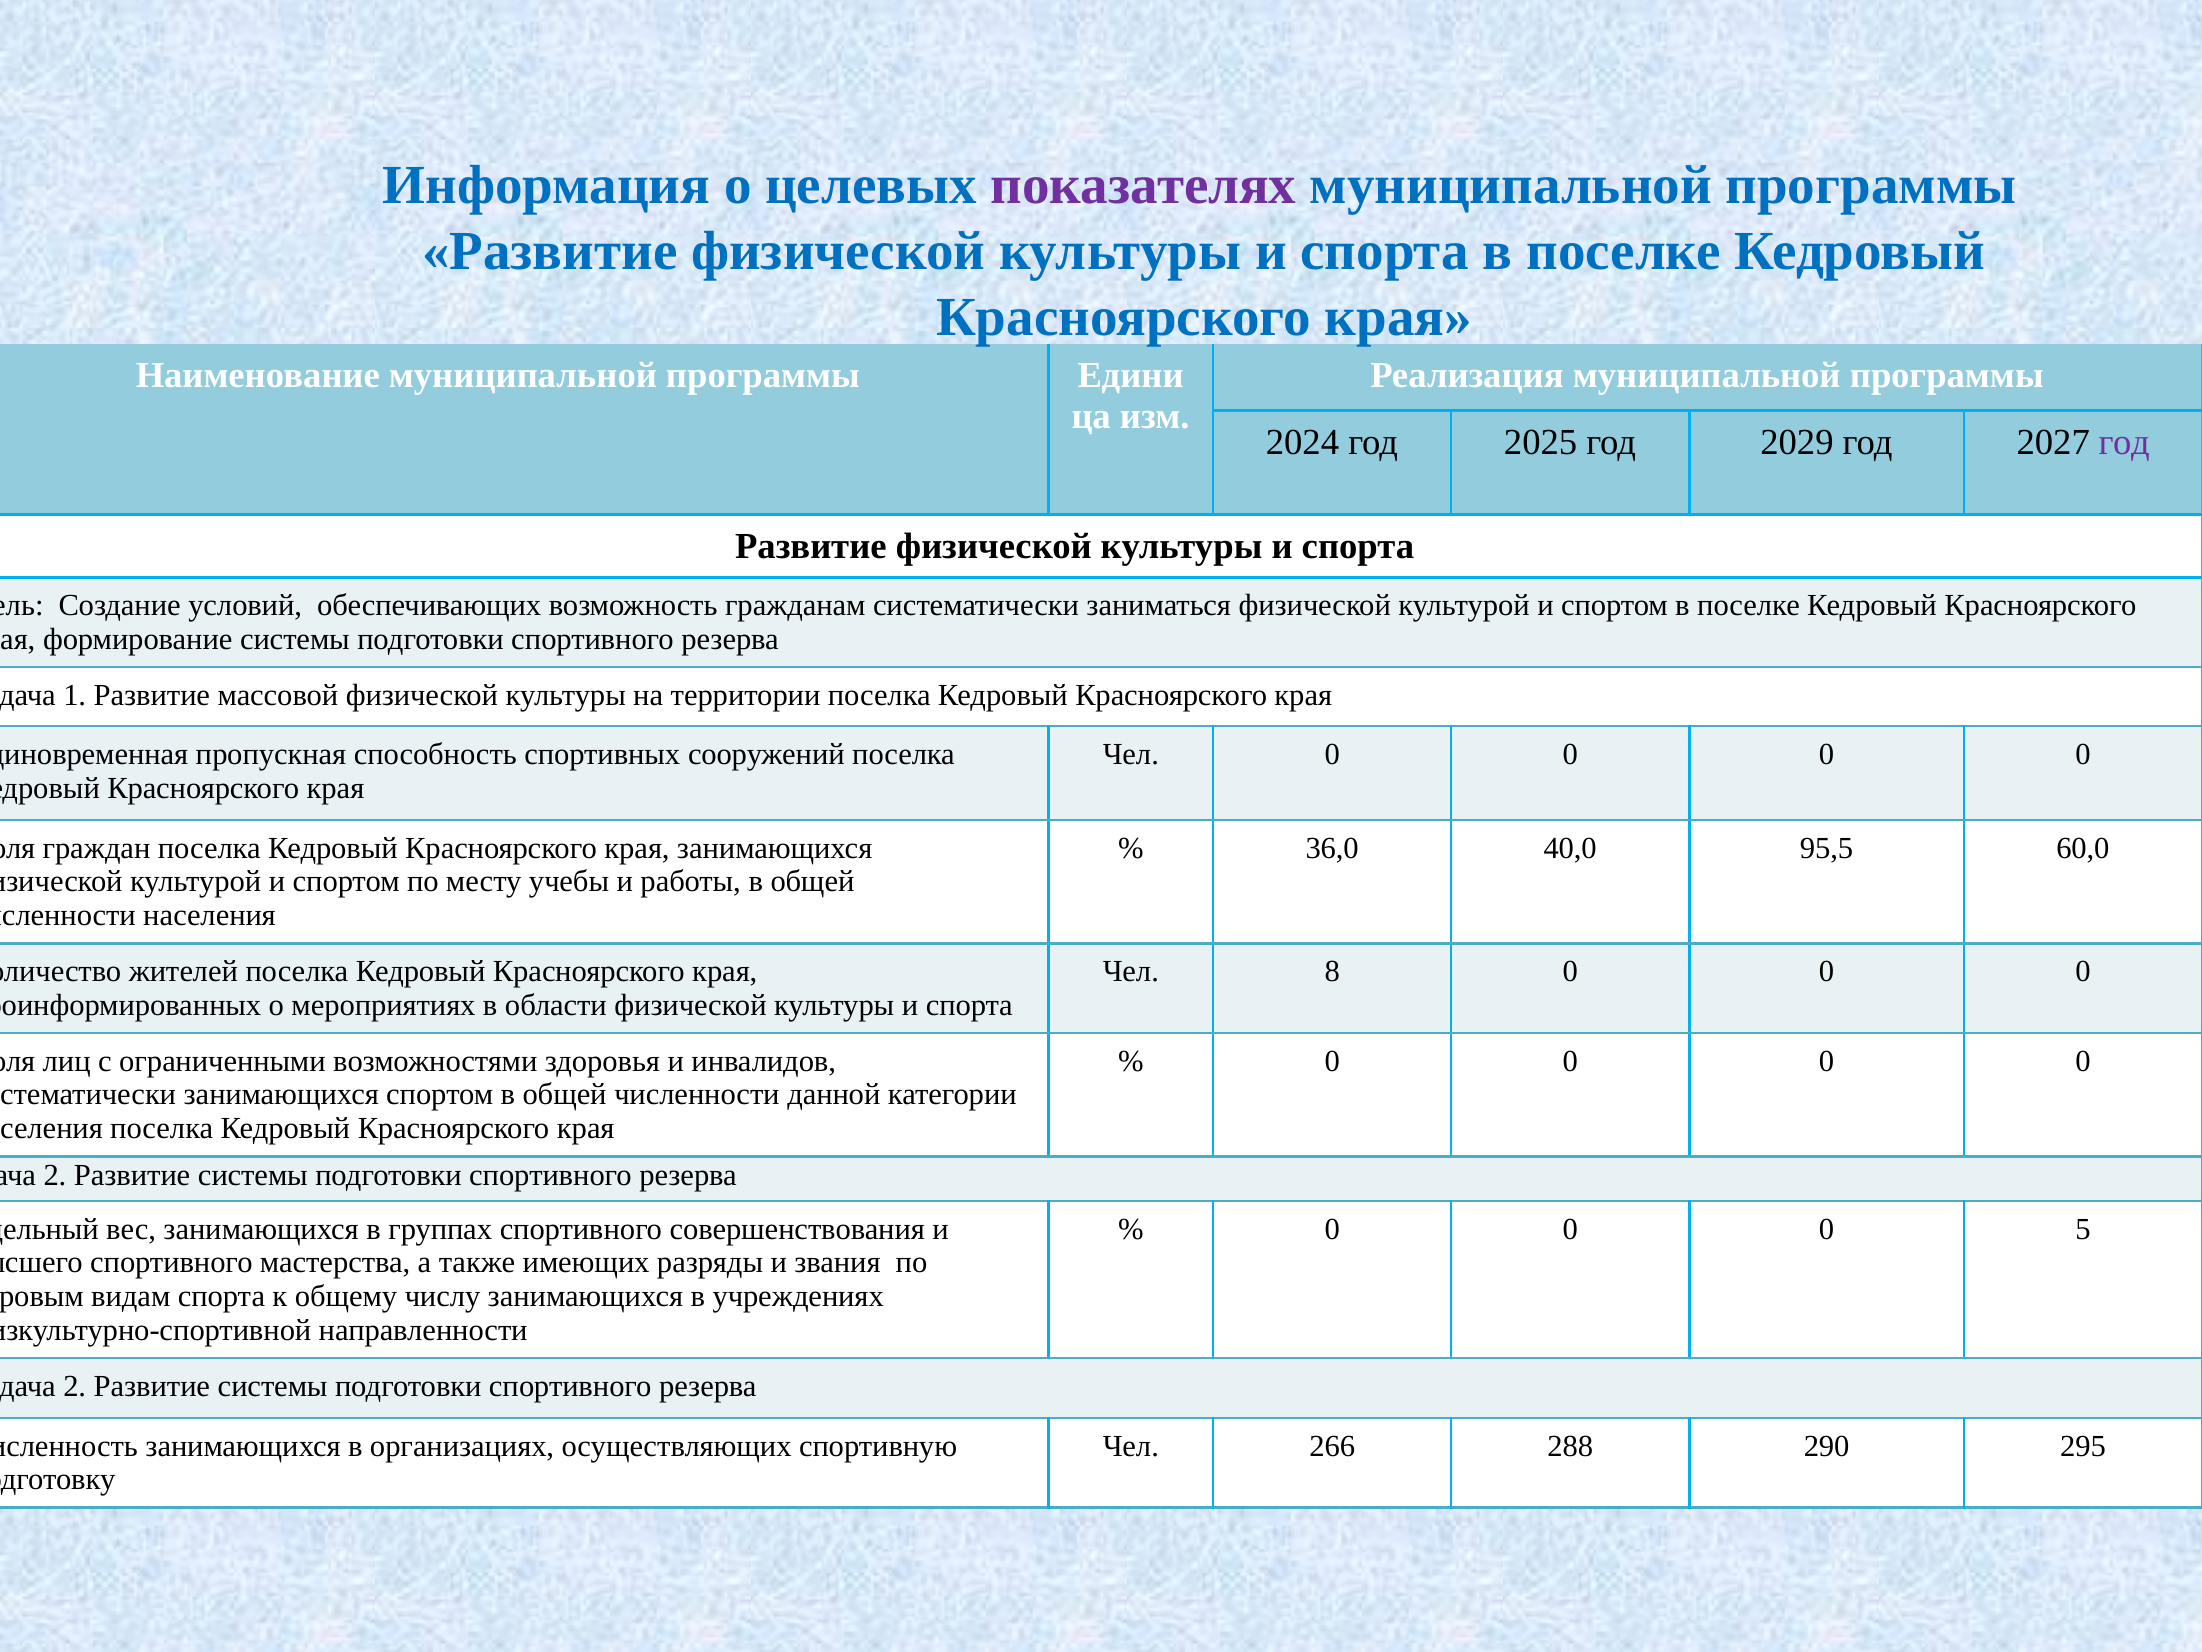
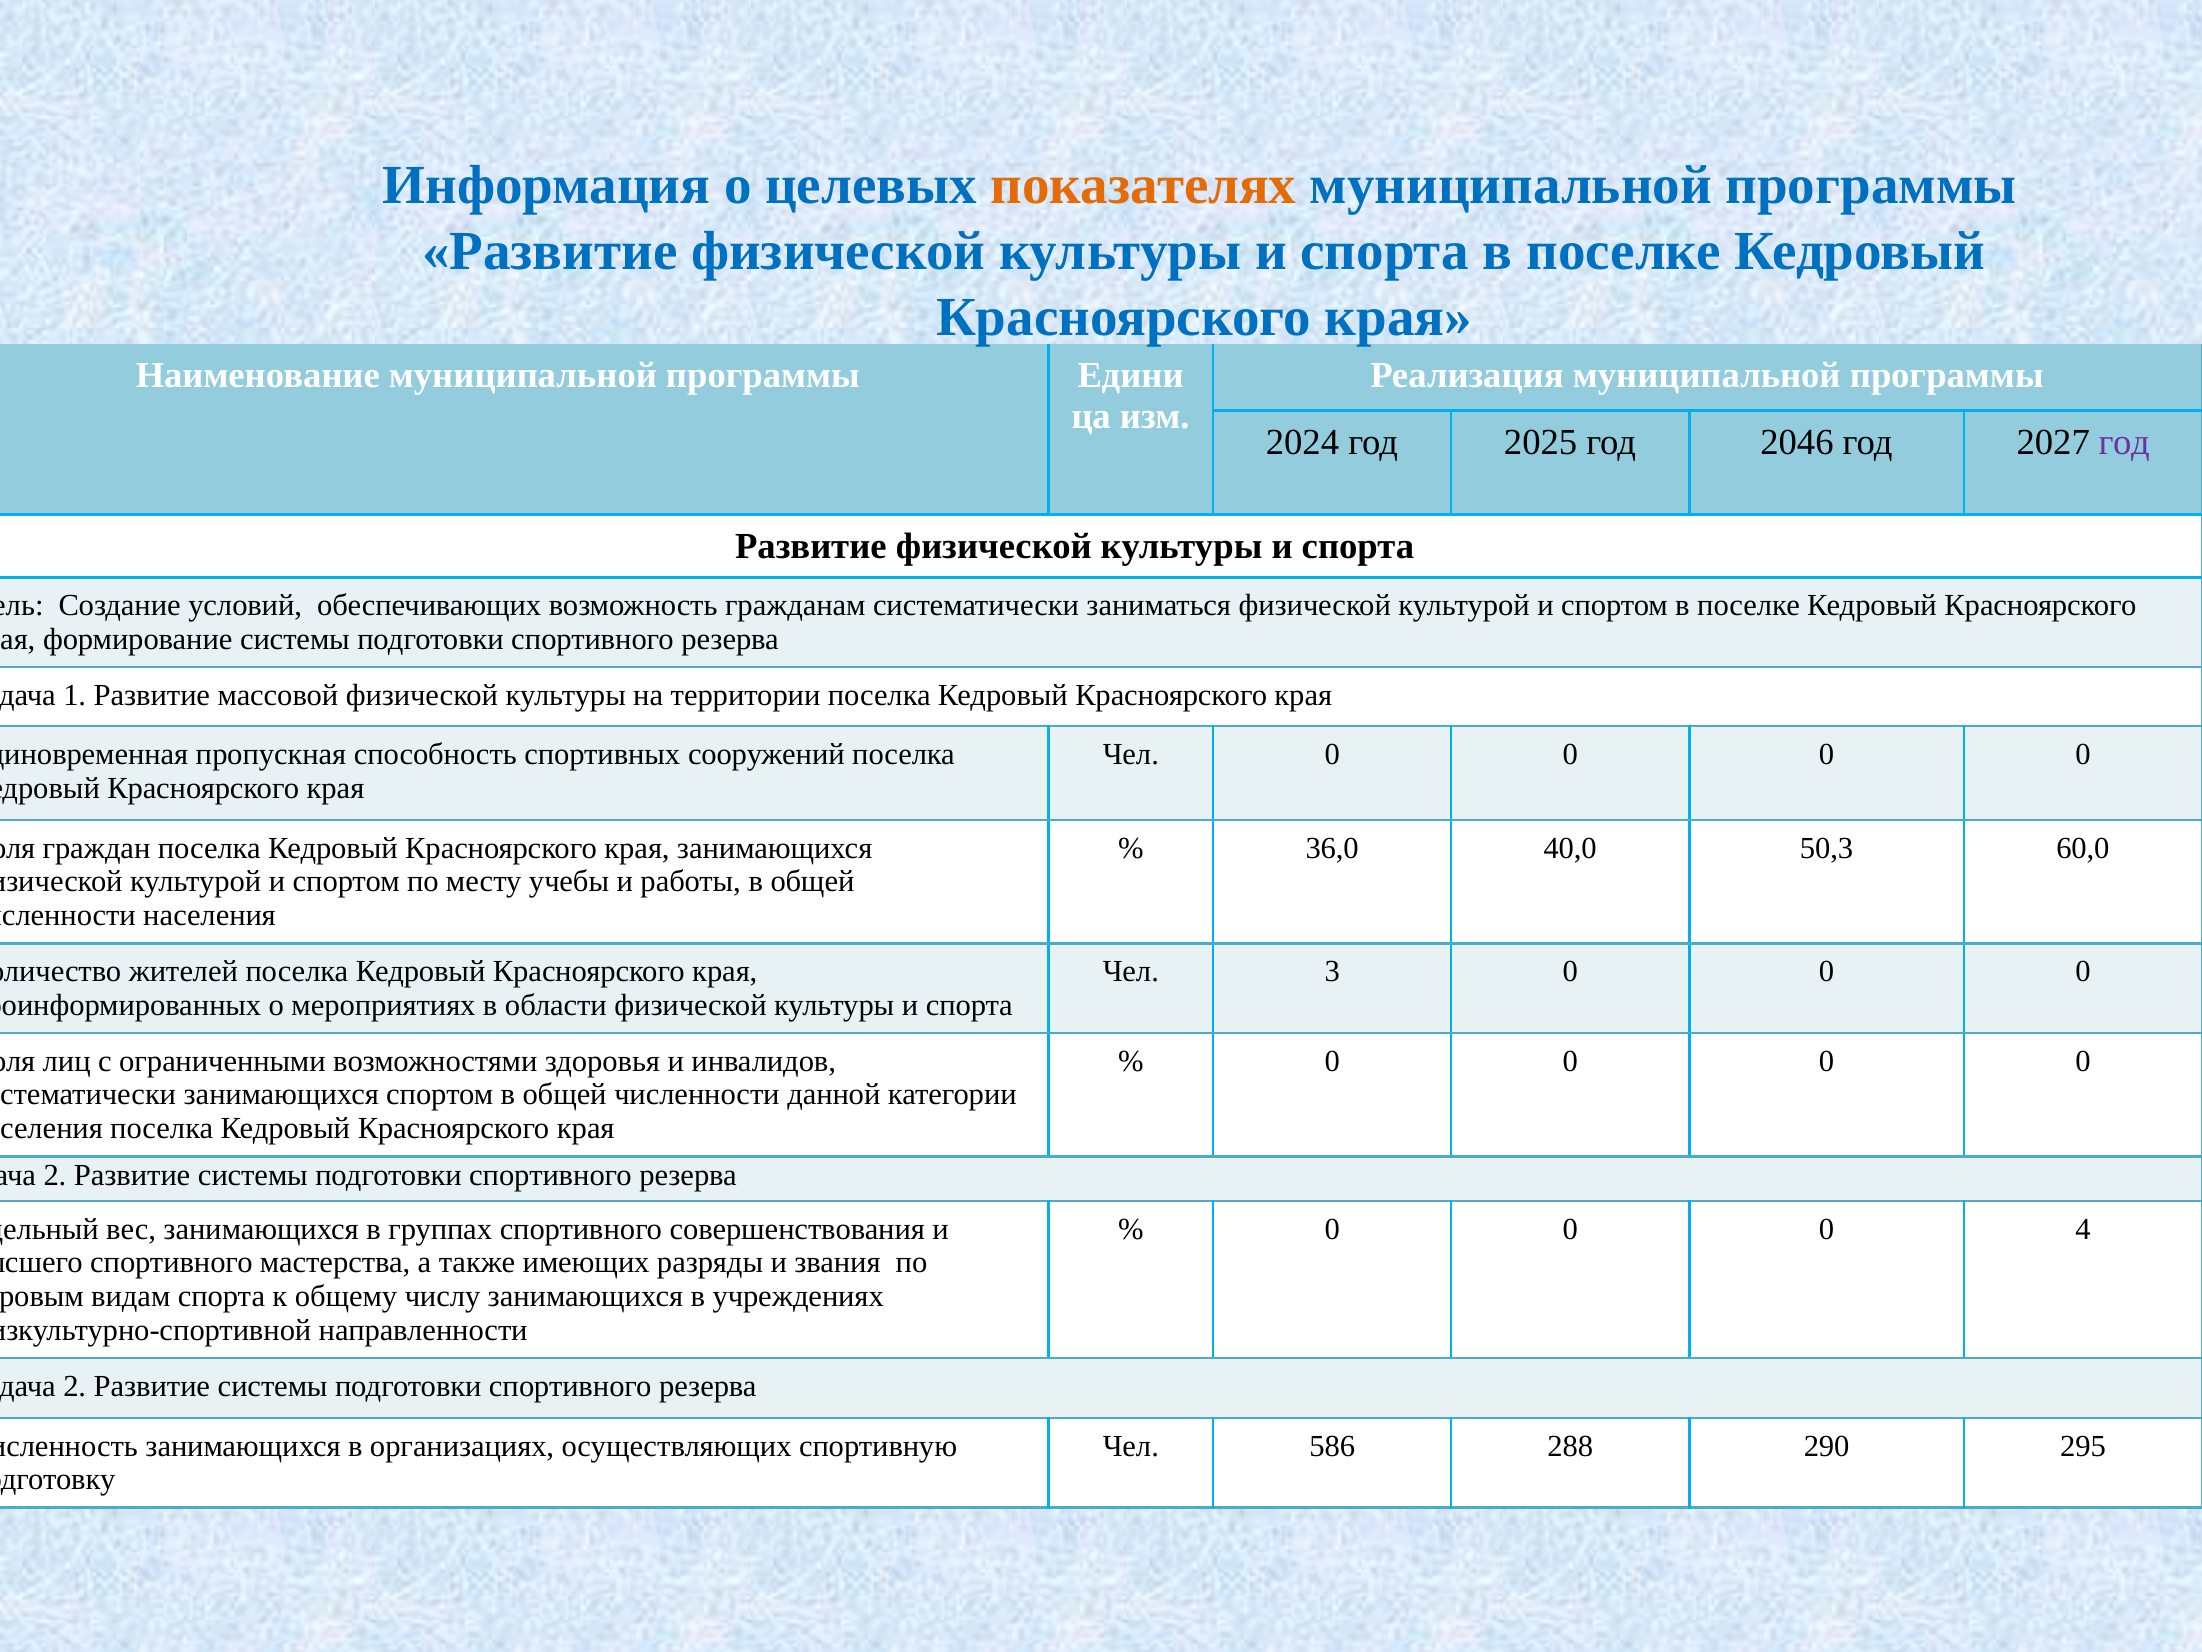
показателях colour: purple -> orange
2029: 2029 -> 2046
95,5: 95,5 -> 50,3
8: 8 -> 3
5: 5 -> 4
266: 266 -> 586
